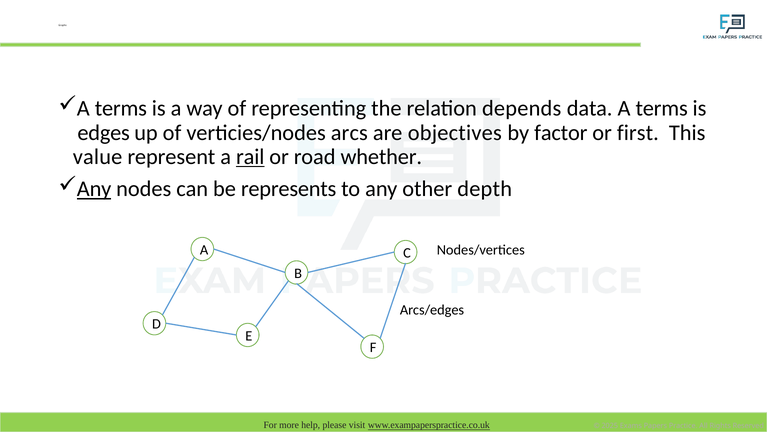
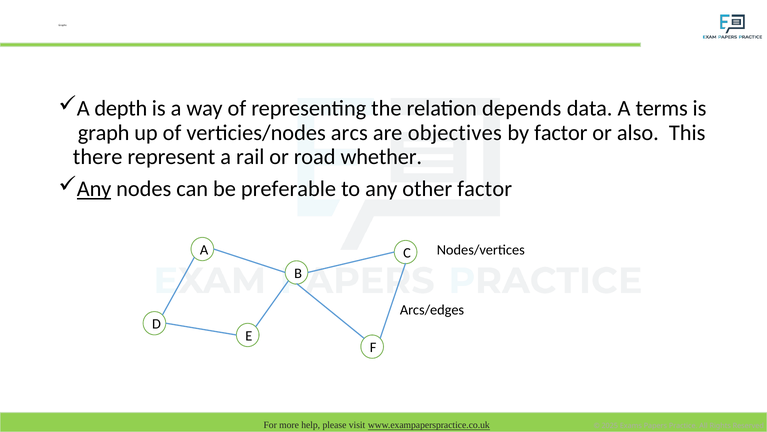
terms at (121, 108): terms -> depth
edges: edges -> graph
first: first -> also
value: value -> there
rail underline: present -> none
represents: represents -> preferable
other depth: depth -> factor
